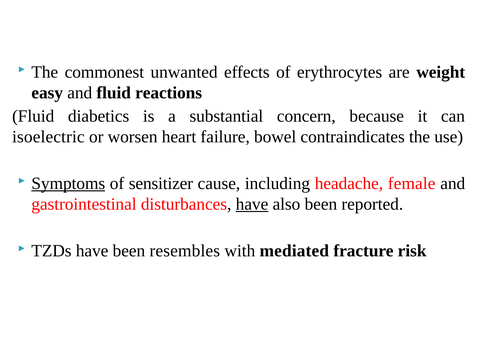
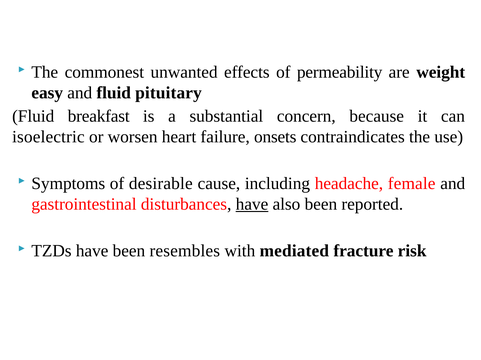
erythrocytes: erythrocytes -> permeability
reactions: reactions -> pituitary
diabetics: diabetics -> breakfast
bowel: bowel -> onsets
Symptoms underline: present -> none
sensitizer: sensitizer -> desirable
